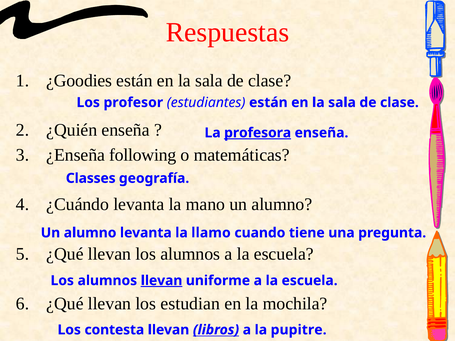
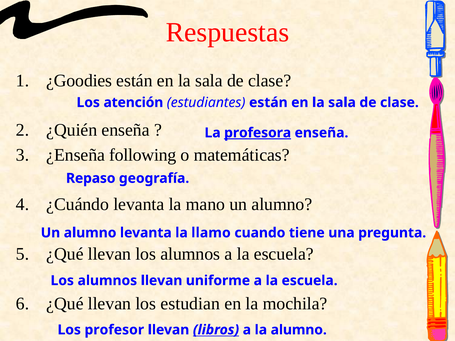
profesor: profesor -> atención
Classes: Classes -> Repaso
llevan at (162, 281) underline: present -> none
contesta: contesta -> profesor
la pupitre: pupitre -> alumno
